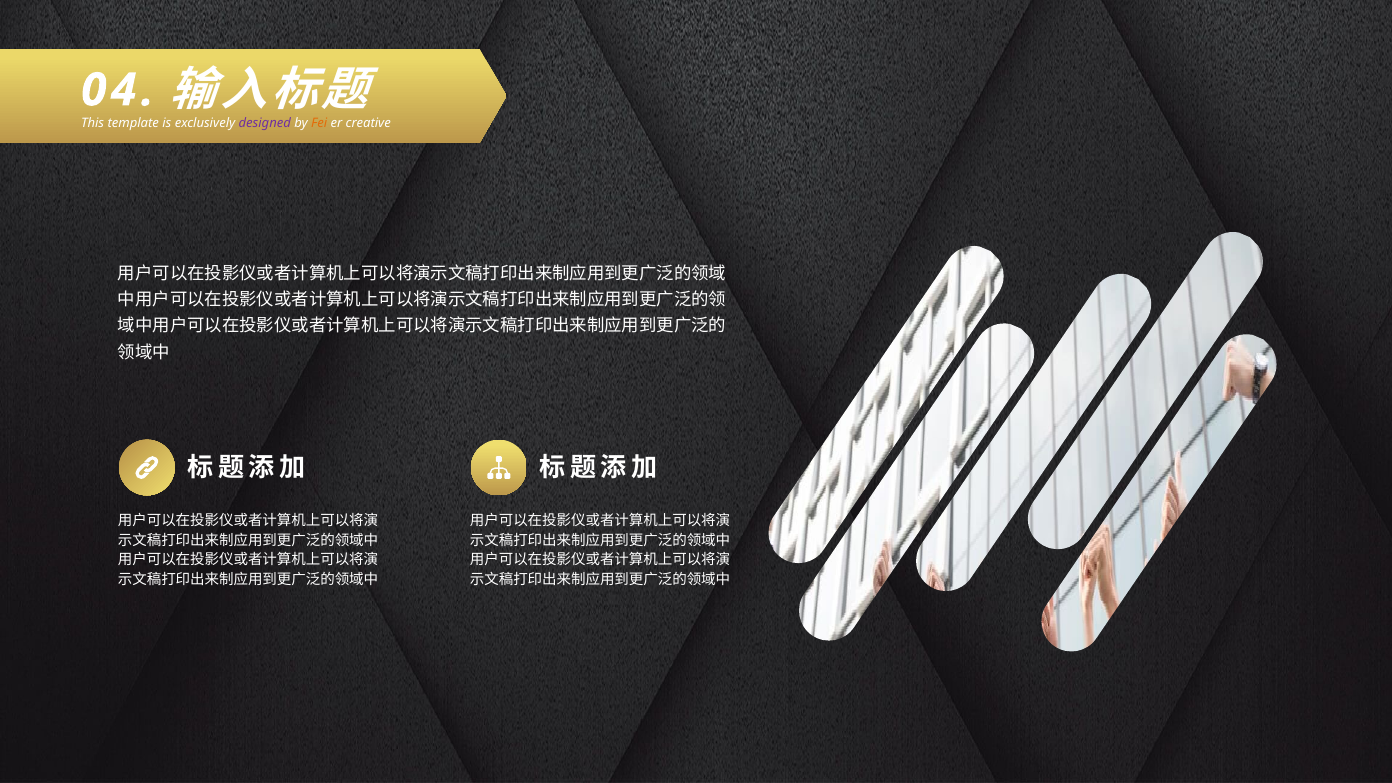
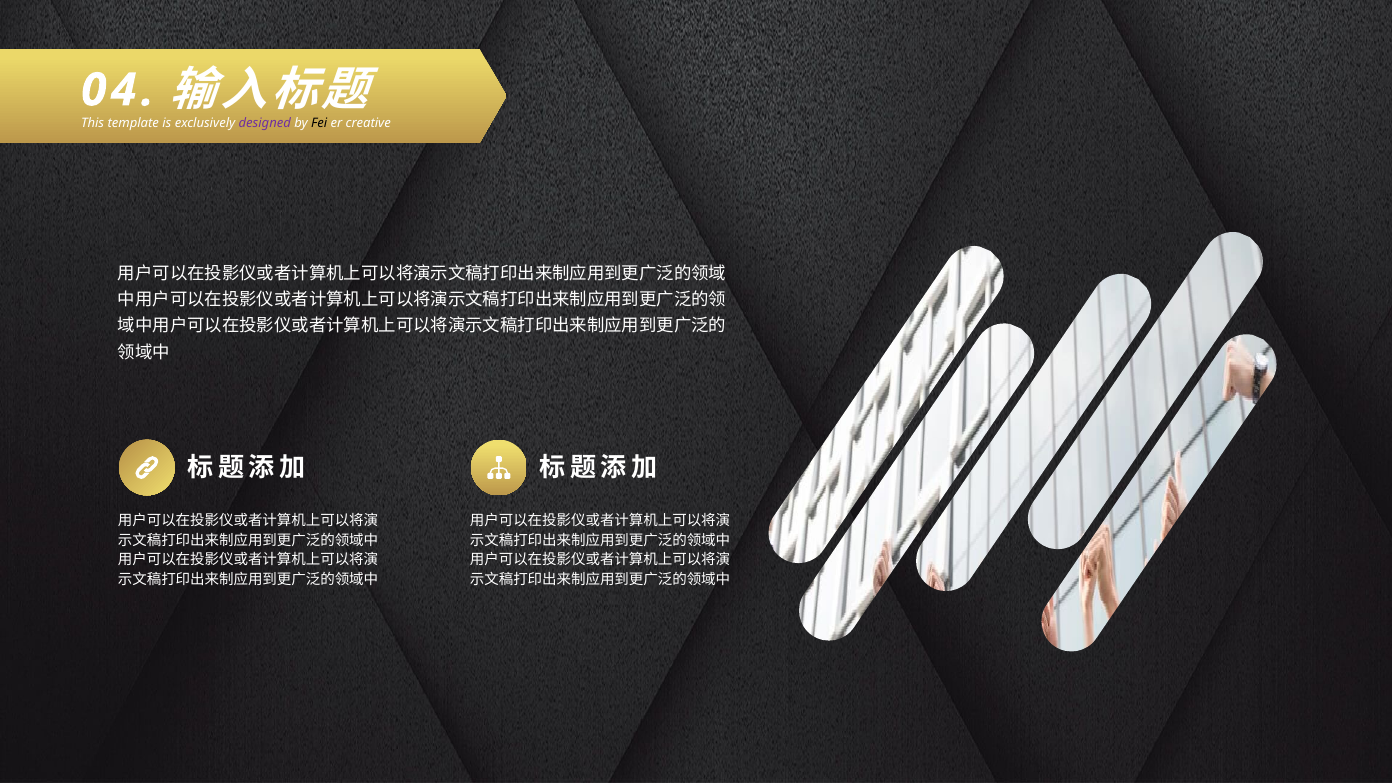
Fei colour: orange -> black
